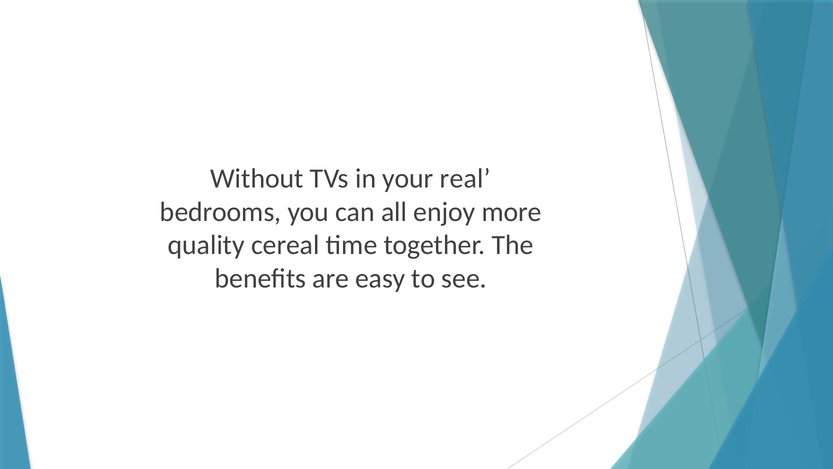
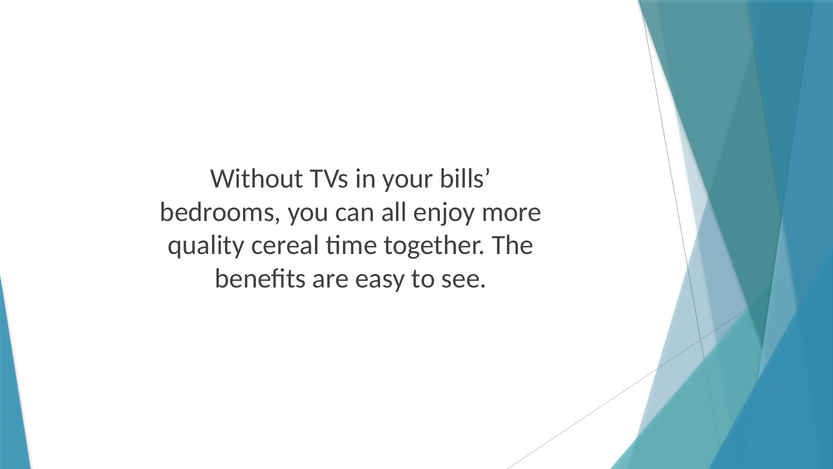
real: real -> bills
